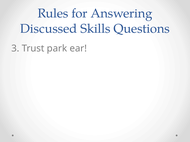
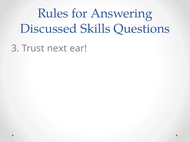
park: park -> next
